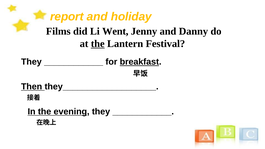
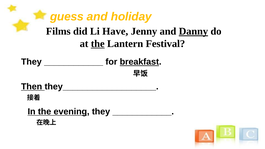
report: report -> guess
Went: Went -> Have
Danny underline: none -> present
